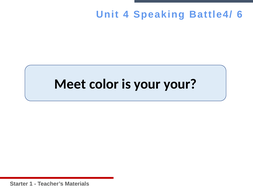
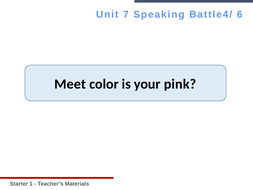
4: 4 -> 7
your your: your -> pink
